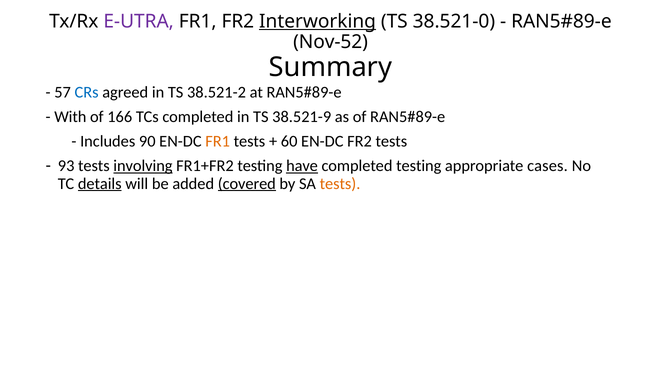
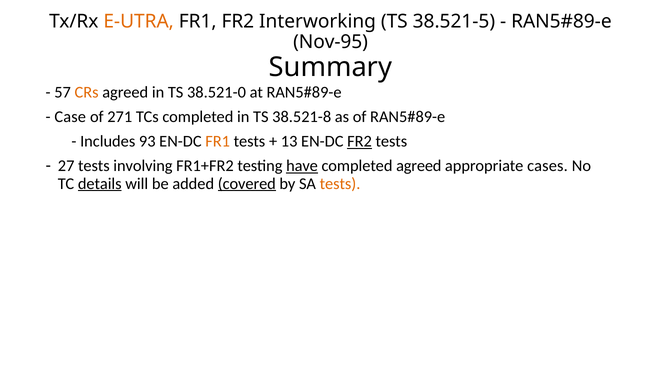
E-UTRA colour: purple -> orange
Interworking underline: present -> none
38.521-0: 38.521-0 -> 38.521-5
Nov-52: Nov-52 -> Nov-95
CRs colour: blue -> orange
38.521-2: 38.521-2 -> 38.521-0
With: With -> Case
166: 166 -> 271
38.521-9: 38.521-9 -> 38.521-8
90: 90 -> 93
60: 60 -> 13
FR2 at (360, 141) underline: none -> present
93: 93 -> 27
involving underline: present -> none
completed testing: testing -> agreed
